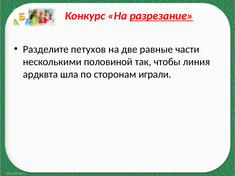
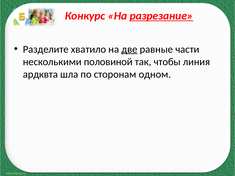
петухов: петухов -> хватило
две underline: none -> present
играли: играли -> одном
